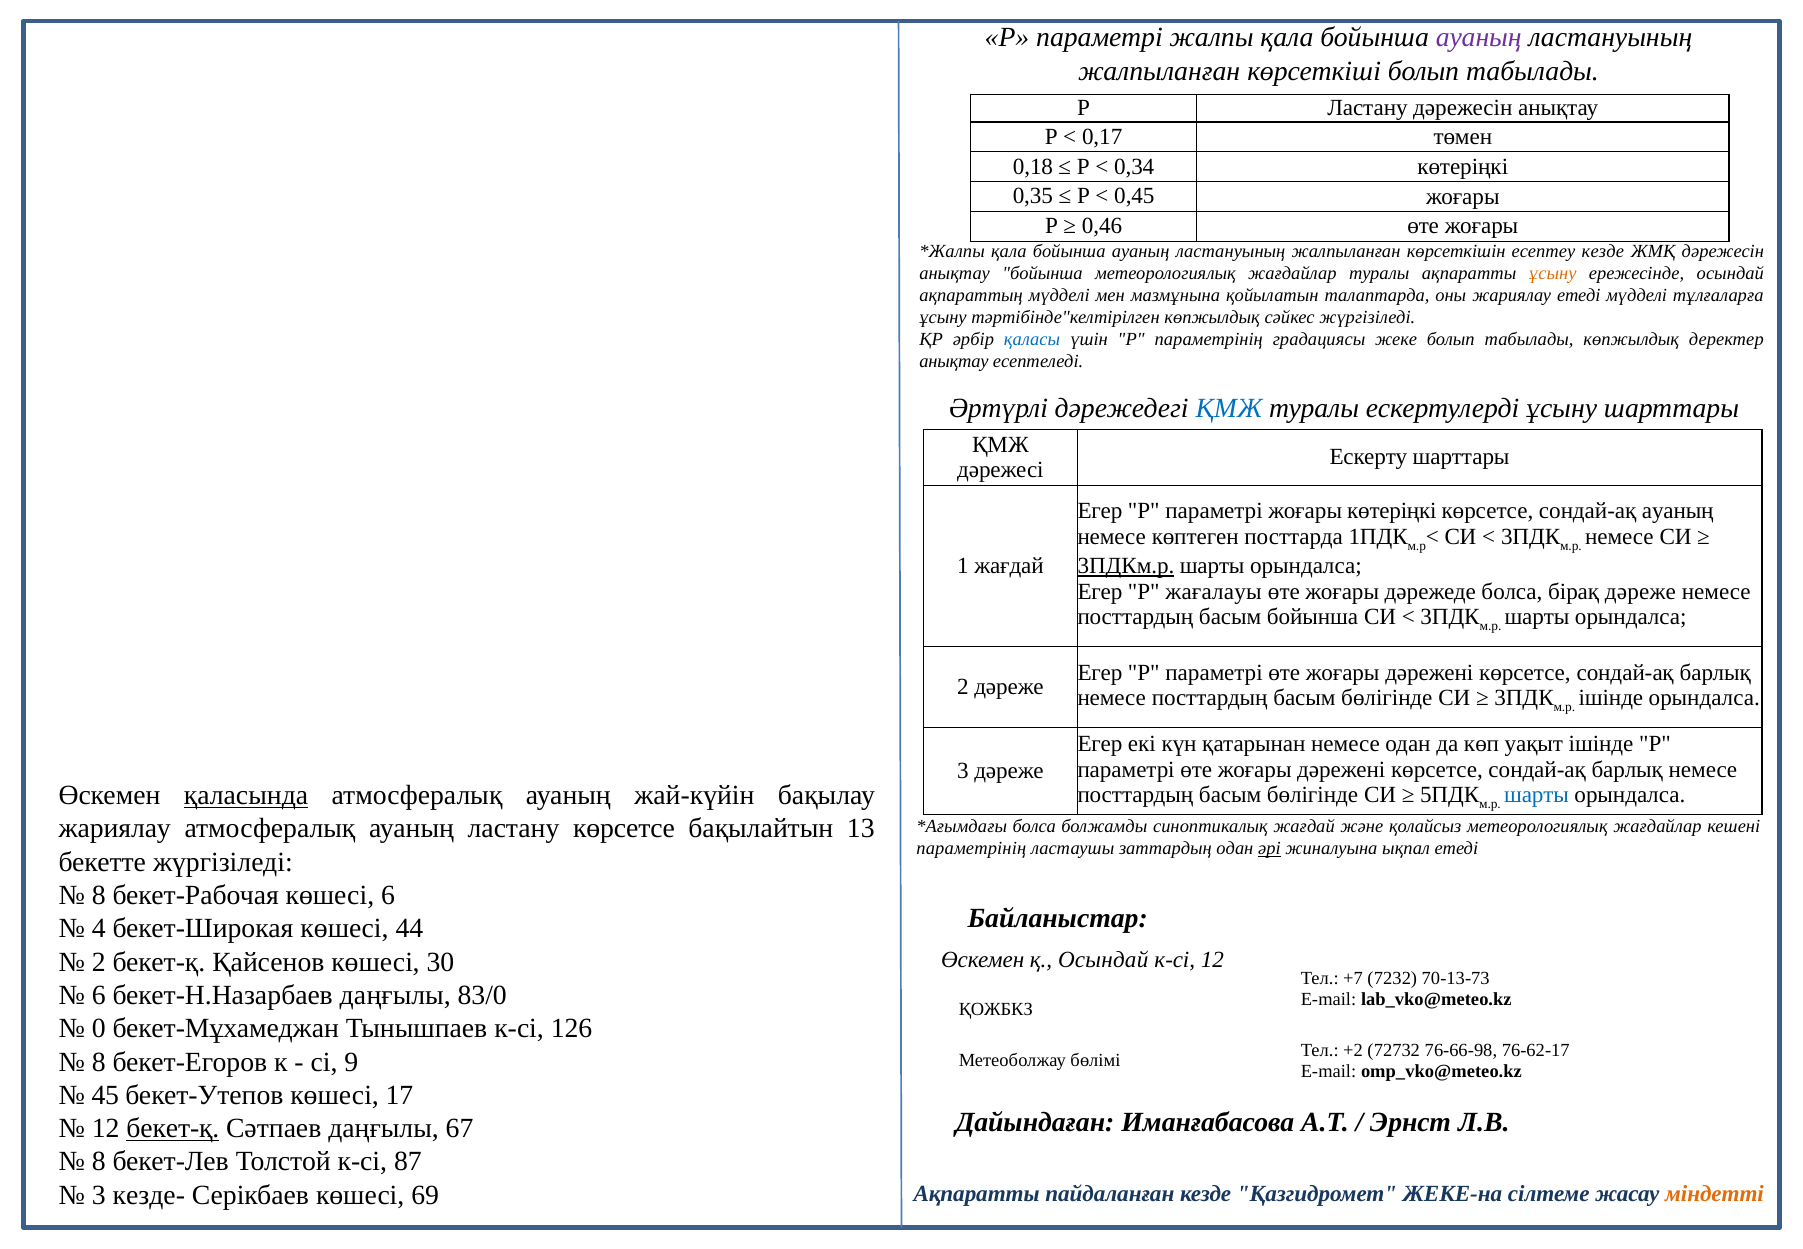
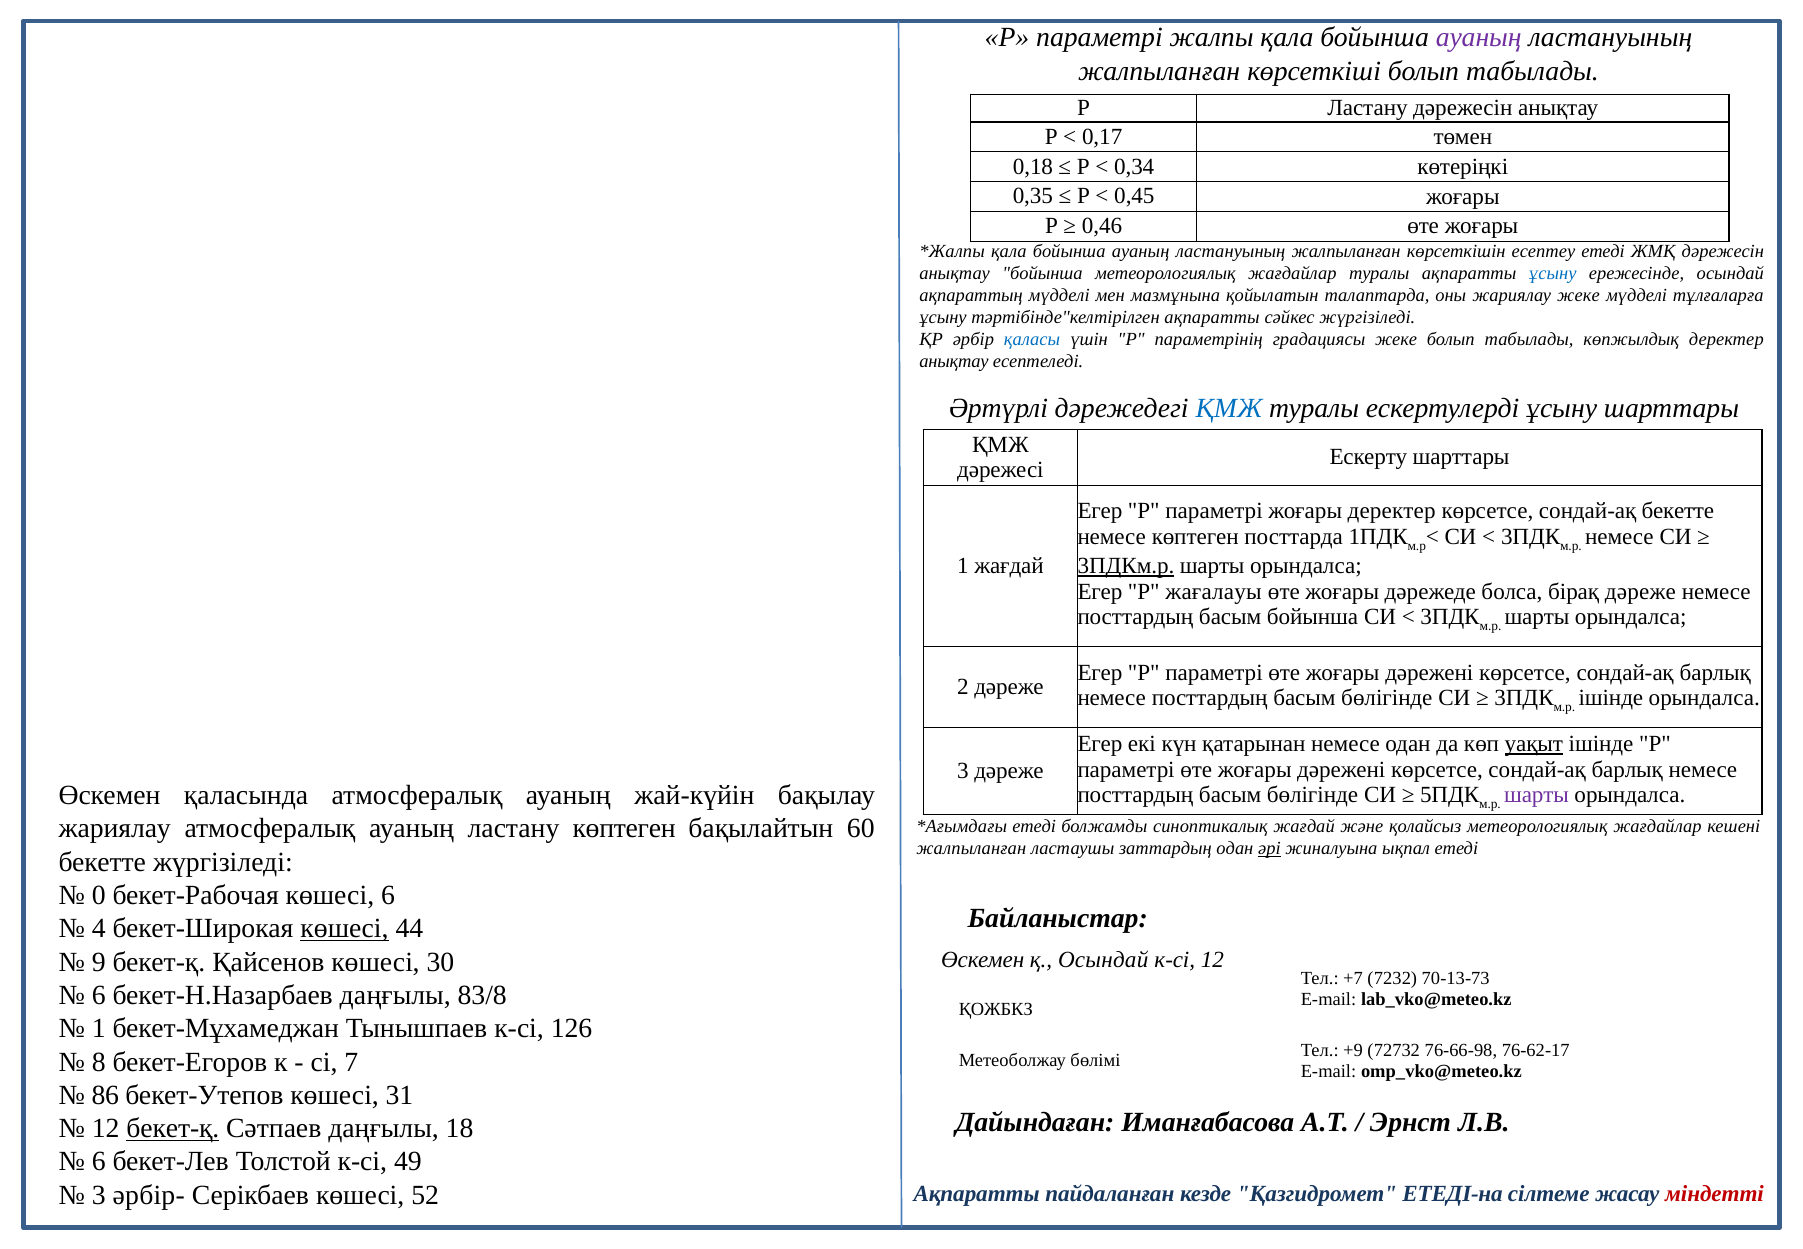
есептеу кезде: кезде -> етеді
ұсыну at (1553, 273) colour: orange -> blue
жариялау етеді: етеді -> жеке
тәртібінде"келтірілген көпжылдық: көпжылдық -> ақпаратты
жоғары көтеріңкі: көтеріңкі -> деректер
сондай-ақ ауаның: ауаның -> бекетте
уақыт underline: none -> present
қаласында underline: present -> none
шарты at (1537, 795) colour: blue -> purple
ластану көрсетсе: көрсетсе -> көптеген
13: 13 -> 60
болса at (1034, 826): болса -> етеді
параметрінің at (971, 848): параметрінің -> жалпыланған
8 at (99, 895): 8 -> 0
көшесі at (344, 928) underline: none -> present
2 at (99, 961): 2 -> 9
83/0: 83/0 -> 83/8
0 at (99, 1028): 0 -> 1
+2: +2 -> +9
9: 9 -> 7
45: 45 -> 86
17: 17 -> 31
67: 67 -> 18
8 at (99, 1161): 8 -> 6
87: 87 -> 49
кезде-: кезде- -> әрбір-
69: 69 -> 52
ЖЕКЕ-на: ЖЕКЕ-на -> ЕТЕДІ-на
міндетті colour: orange -> red
